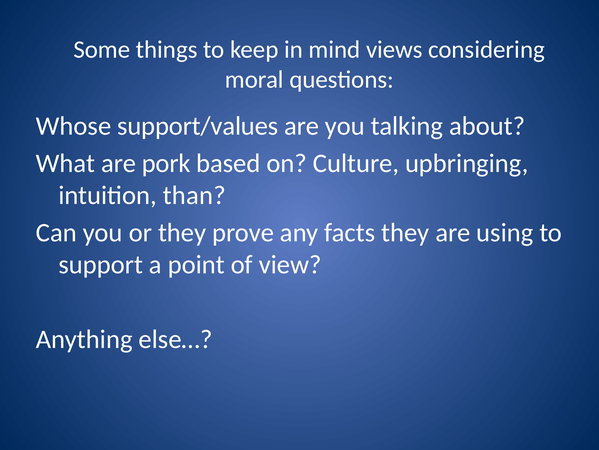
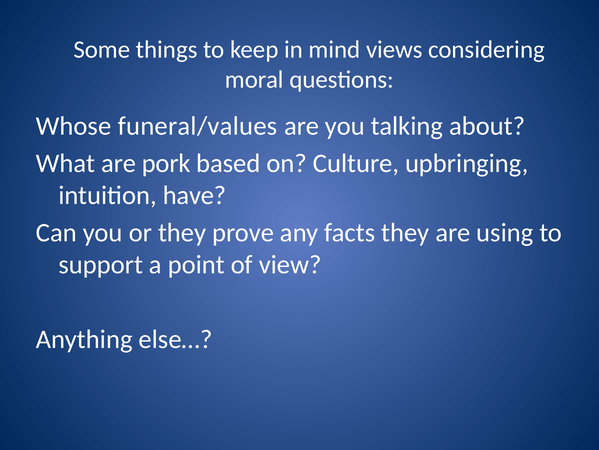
support/values: support/values -> funeral/values
than: than -> have
